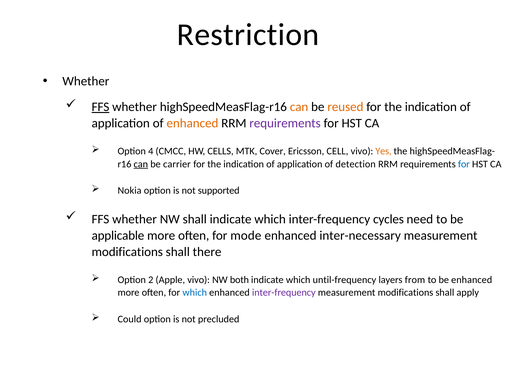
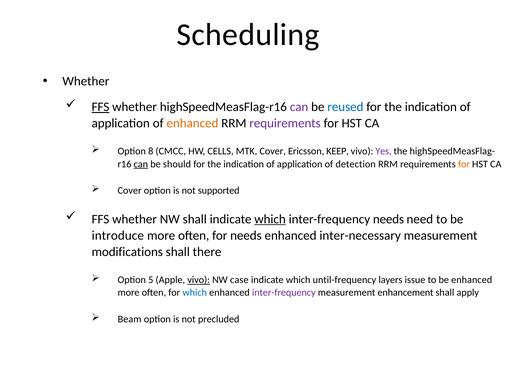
Restriction: Restriction -> Scheduling
can at (299, 107) colour: orange -> purple
reused colour: orange -> blue
4: 4 -> 8
CELL: CELL -> KEEP
Yes colour: orange -> purple
carrier: carrier -> should
for at (464, 164) colour: blue -> orange
Nokia at (130, 191): Nokia -> Cover
which at (270, 219) underline: none -> present
inter-frequency cycles: cycles -> needs
applicable: applicable -> introduce
for mode: mode -> needs
2: 2 -> 5
vivo at (199, 280) underline: none -> present
both: both -> case
from: from -> issue
modifications at (405, 293): modifications -> enhancement
Could: Could -> Beam
